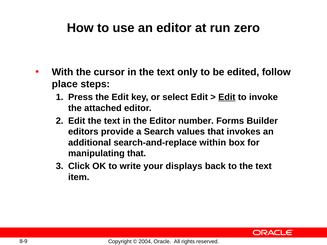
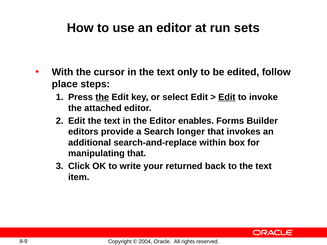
zero: zero -> sets
the at (102, 97) underline: none -> present
number: number -> enables
values: values -> longer
displays: displays -> returned
